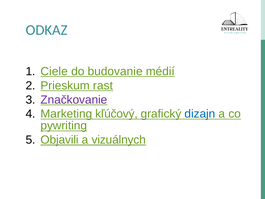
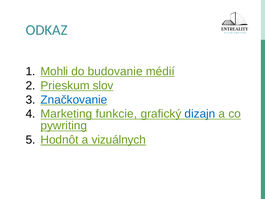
Ciele: Ciele -> Mohli
rast: rast -> slov
Značkovanie colour: purple -> blue
kľúčový: kľúčový -> funkcie
Objavili: Objavili -> Hodnôt
